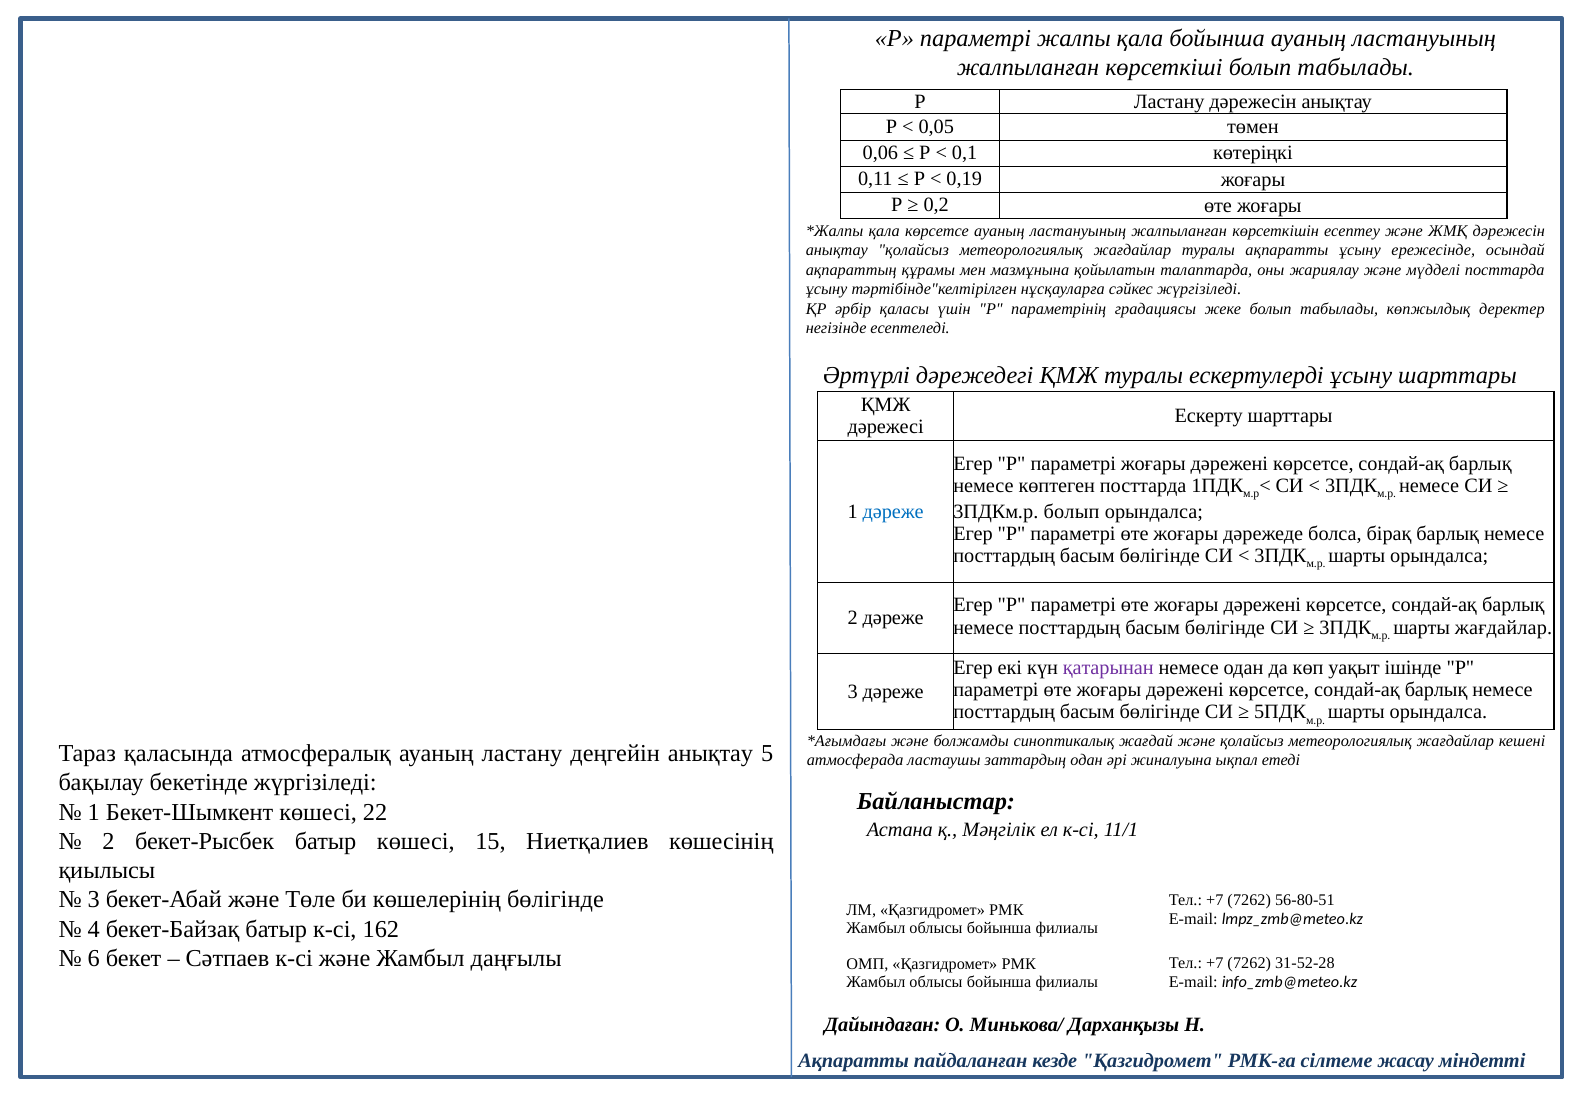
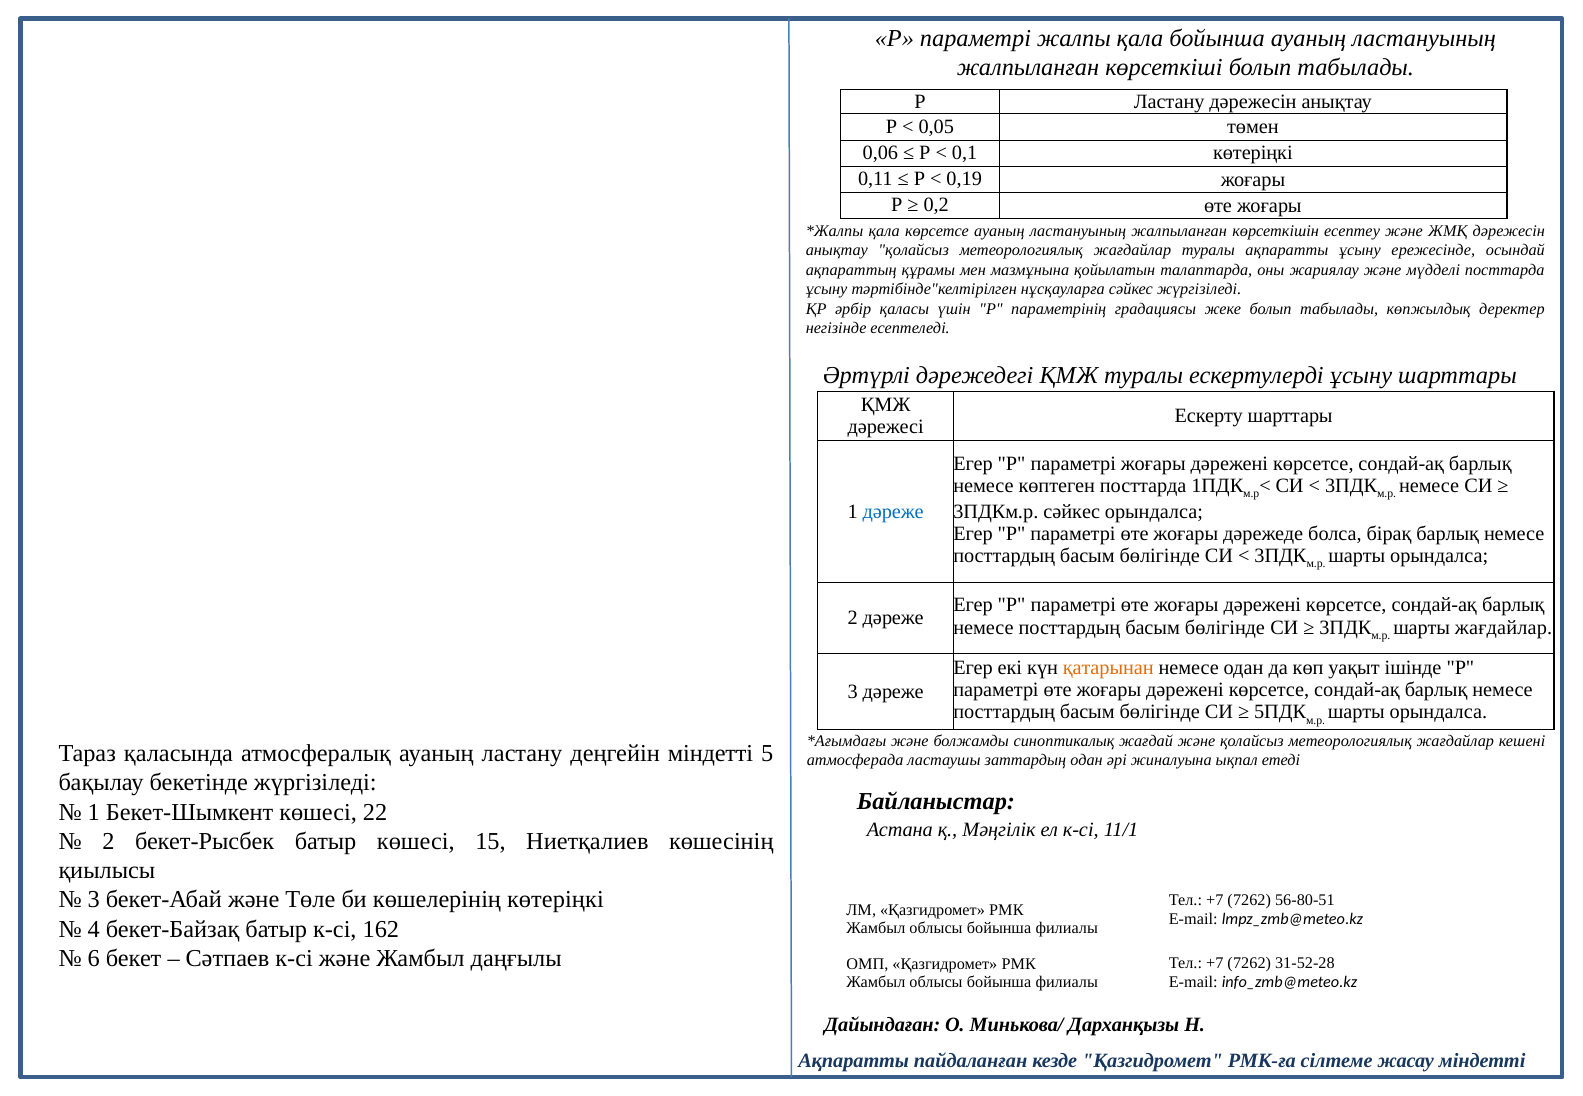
3ПДКм.р болып: болып -> сәйкес
қатарынан colour: purple -> orange
деңгейін анықтау: анықтау -> міндетті
көшелерінің бөлігінде: бөлігінде -> көтеріңкі
